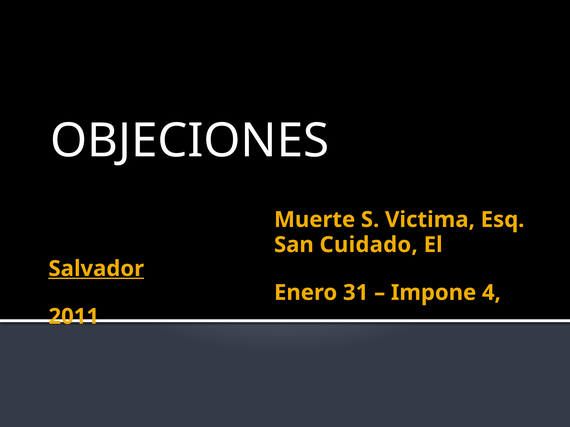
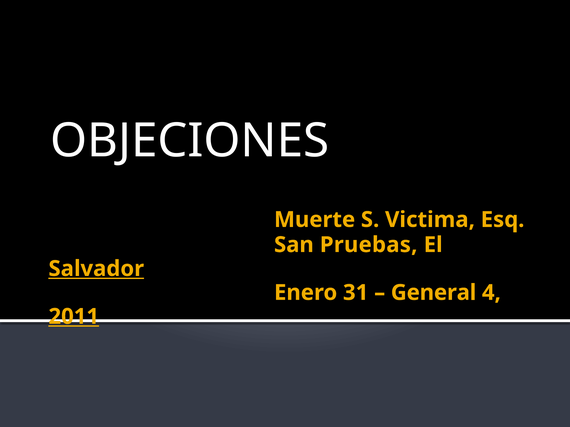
Cuidado: Cuidado -> Pruebas
Impone: Impone -> General
2011 underline: none -> present
